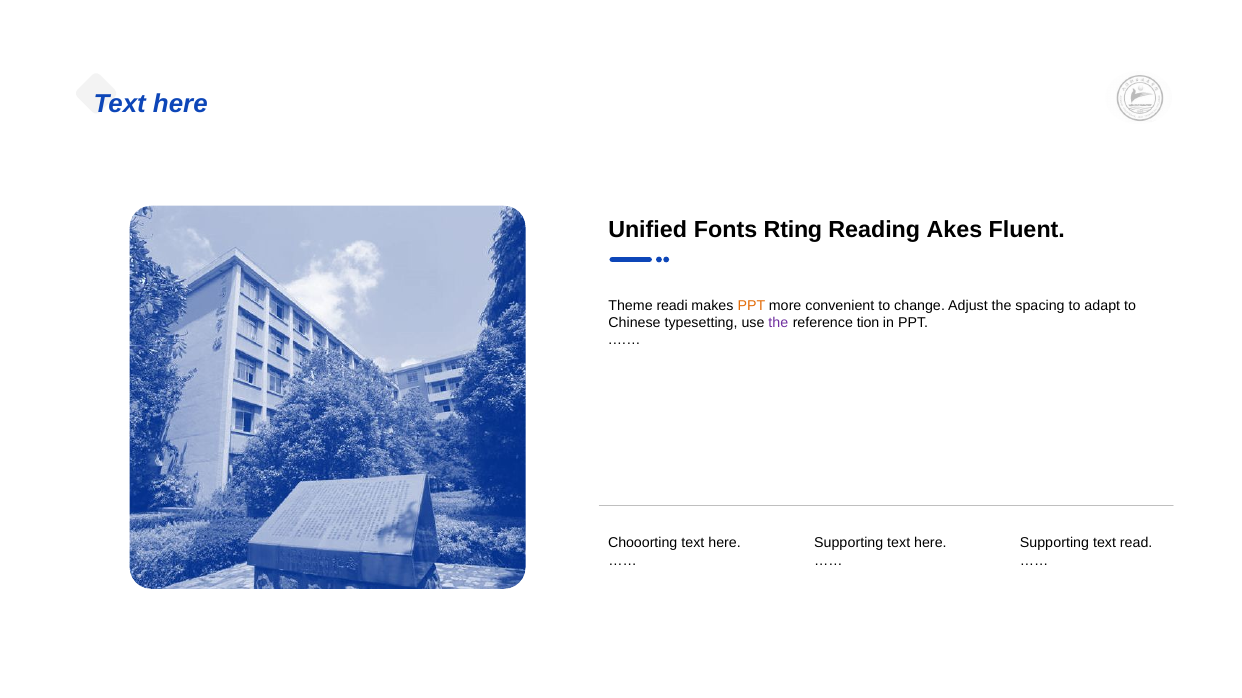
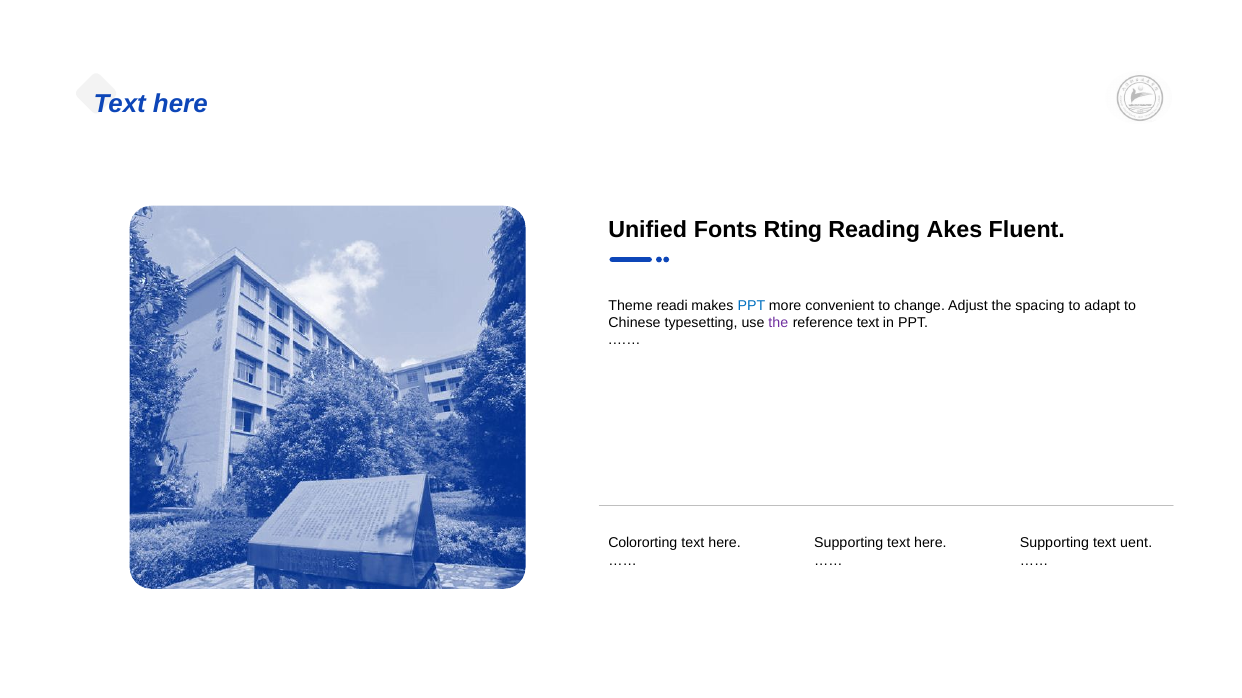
PPT at (751, 306) colour: orange -> blue
reference tion: tion -> text
Choo: Choo -> Color
read: read -> uent
